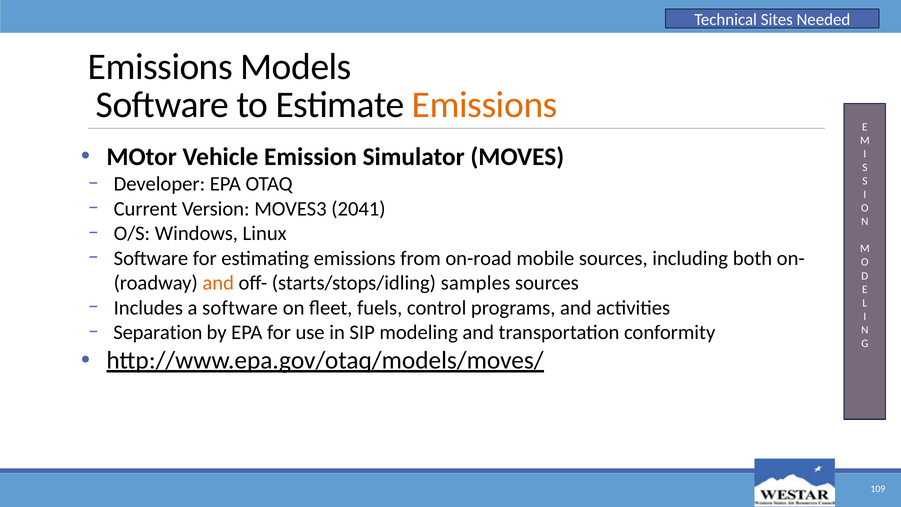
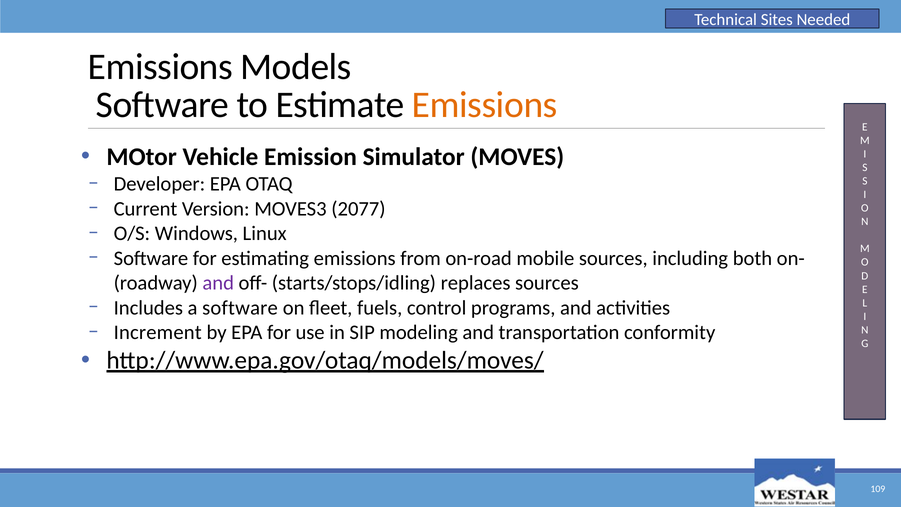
2041: 2041 -> 2077
and at (218, 283) colour: orange -> purple
samples: samples -> replaces
Separation: Separation -> Increment
